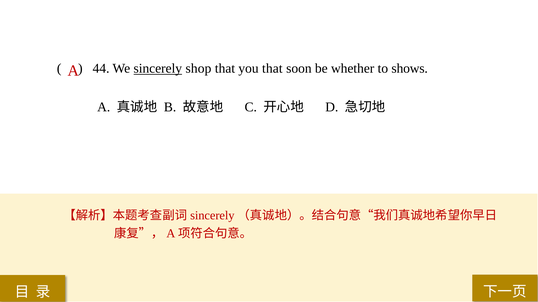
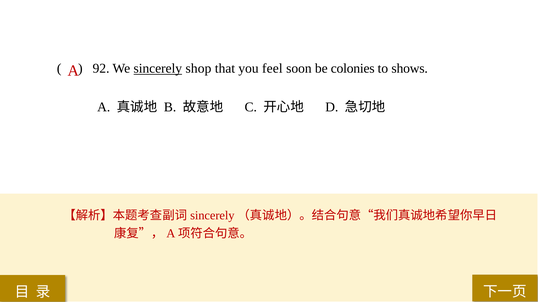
44: 44 -> 92
you that: that -> feel
whether: whether -> colonies
